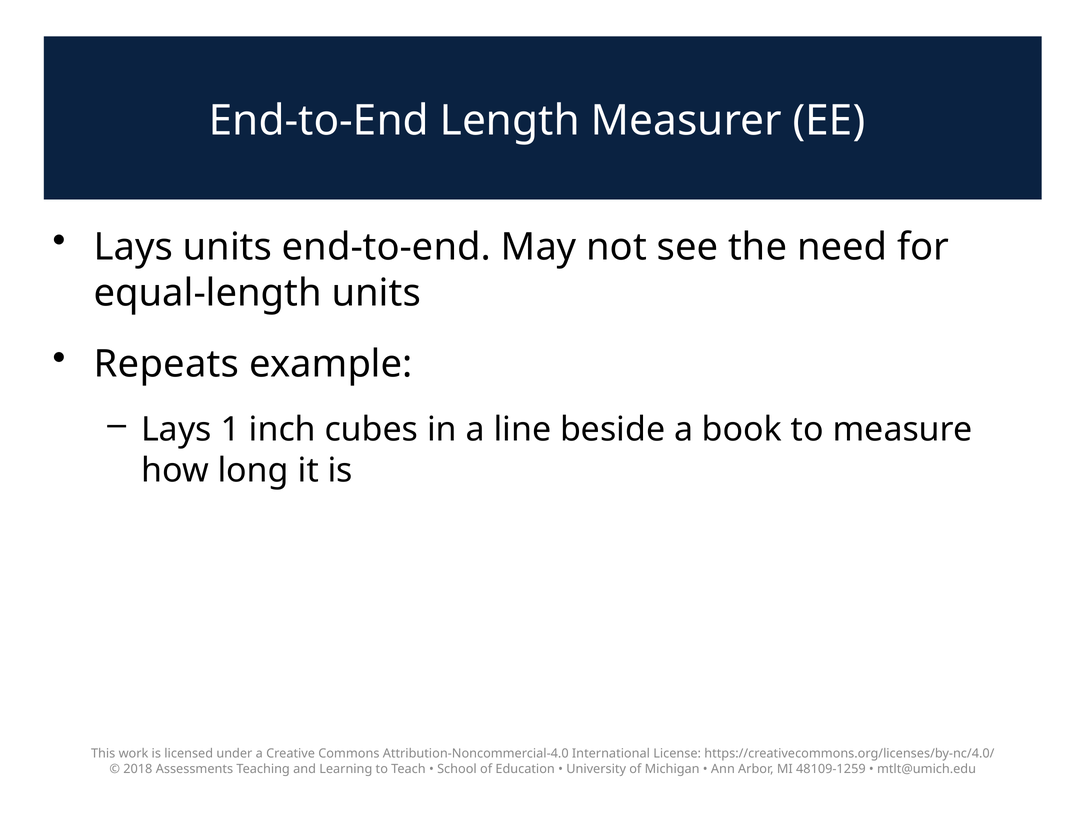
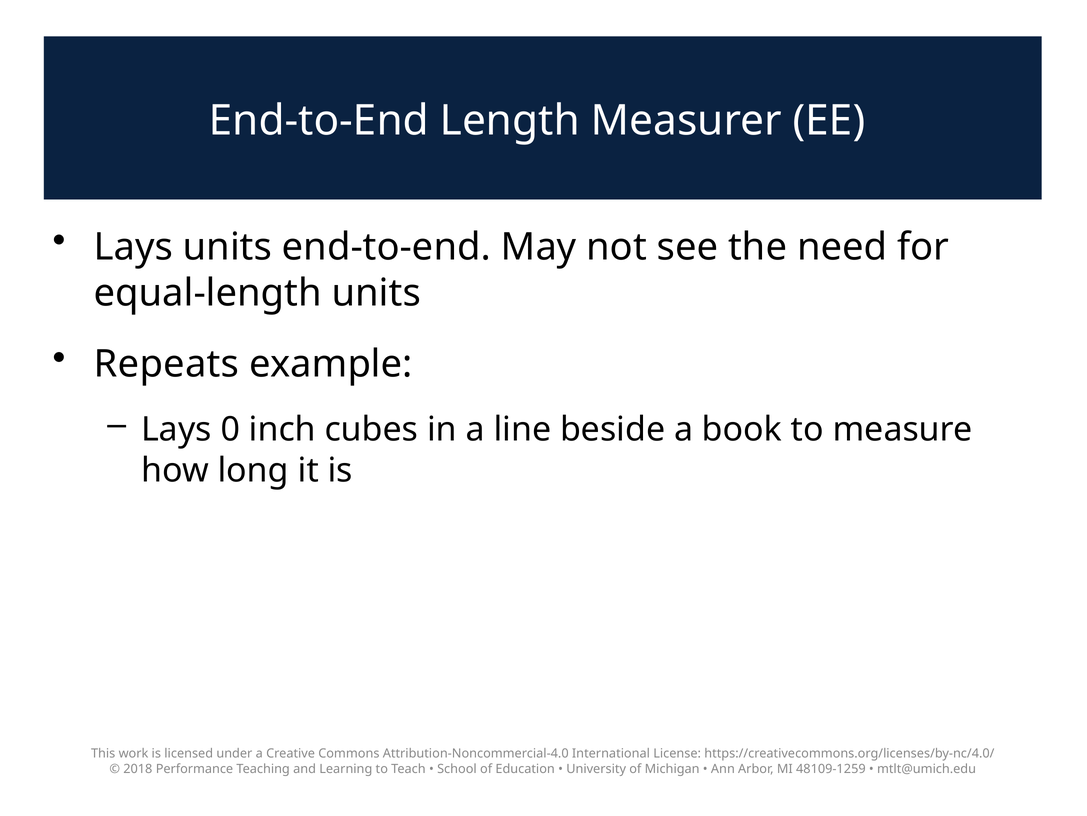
1: 1 -> 0
Assessments: Assessments -> Performance
